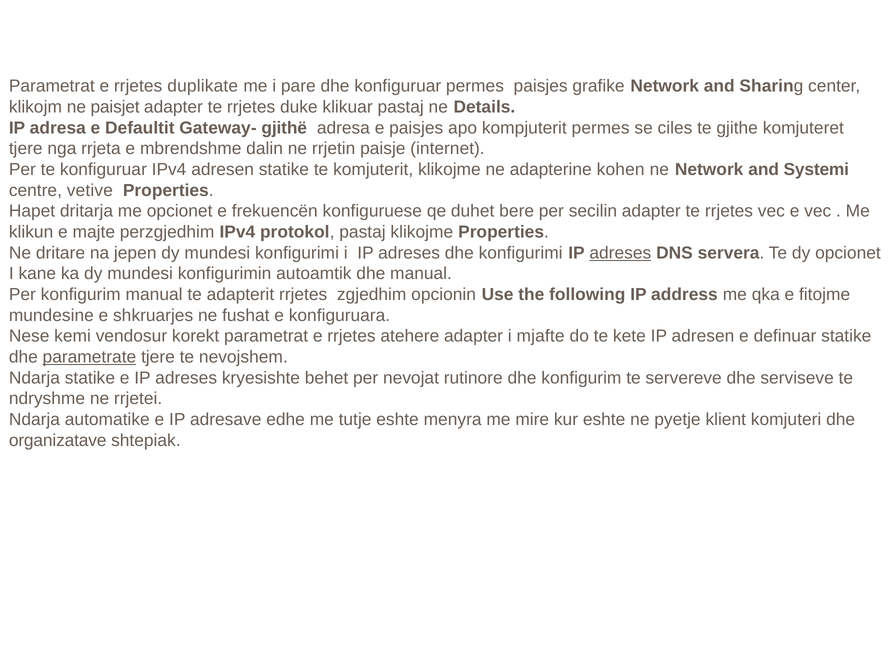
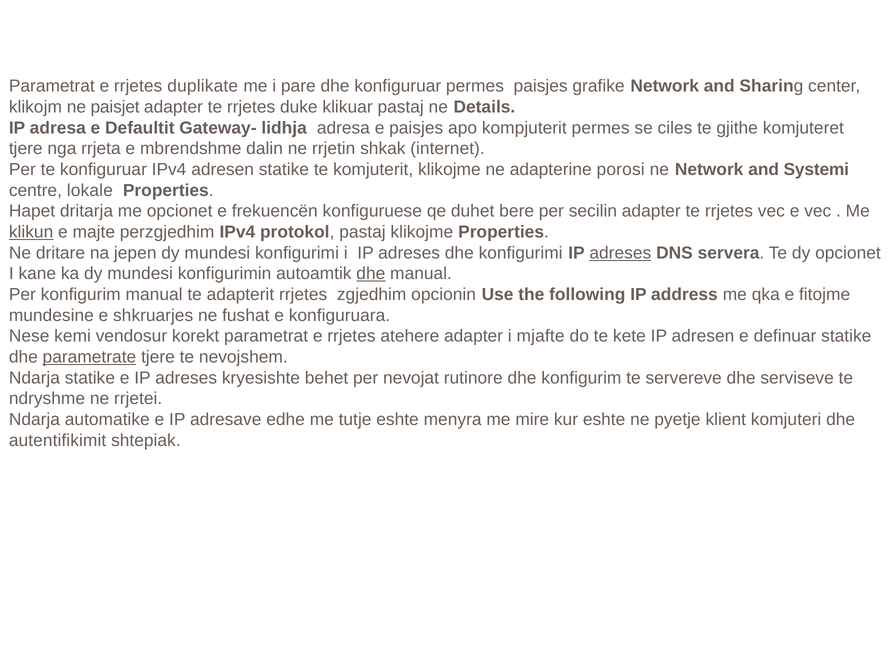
gjithë: gjithë -> lidhja
paisje: paisje -> shkak
kohen: kohen -> porosi
vetive: vetive -> lokale
klikun underline: none -> present
dhe at (371, 274) underline: none -> present
organizatave: organizatave -> autentifikimit
